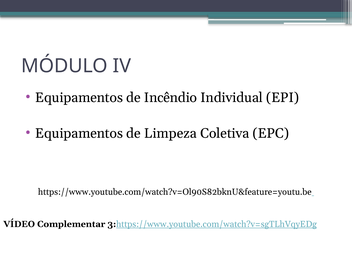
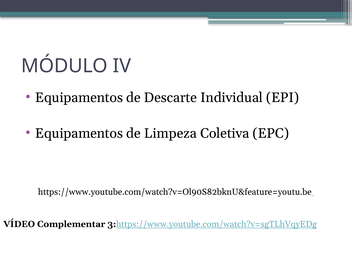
Incêndio: Incêndio -> Descarte
